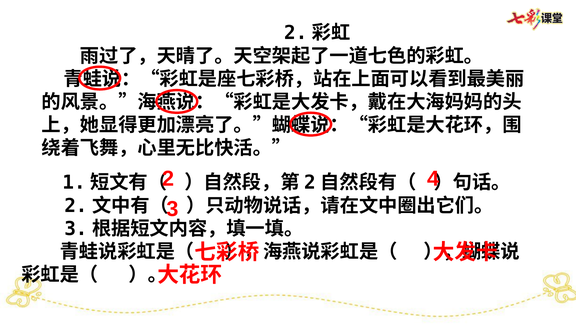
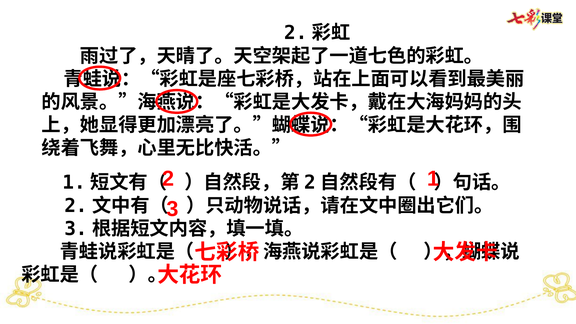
4: 4 -> 1
